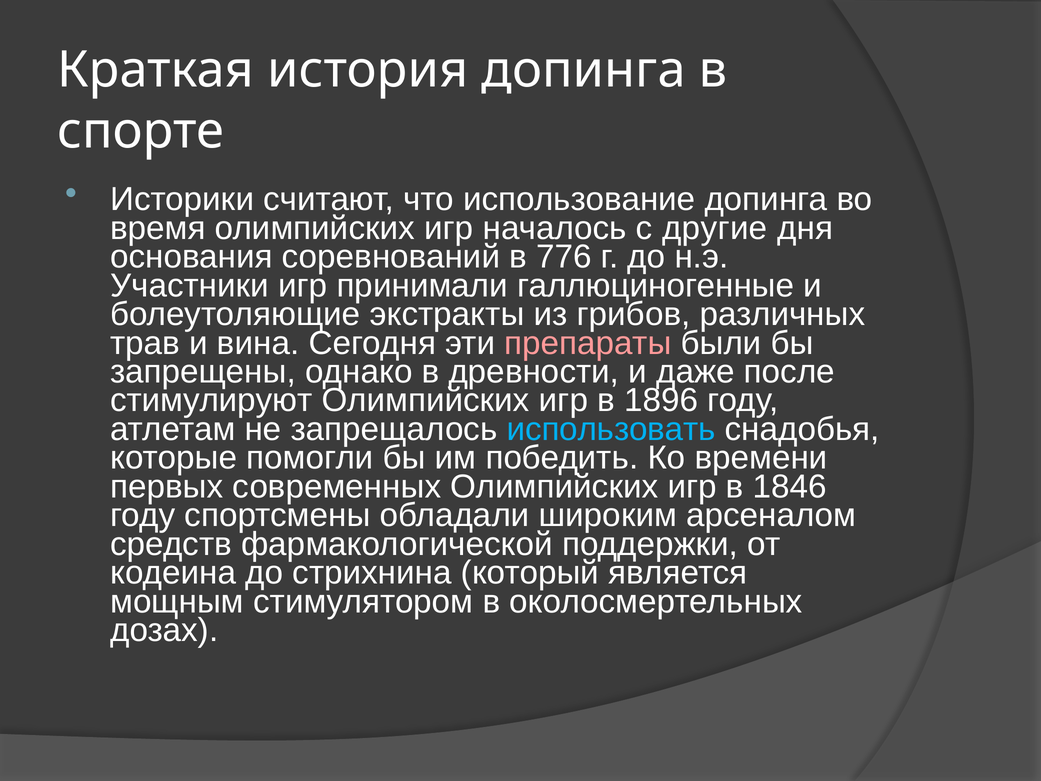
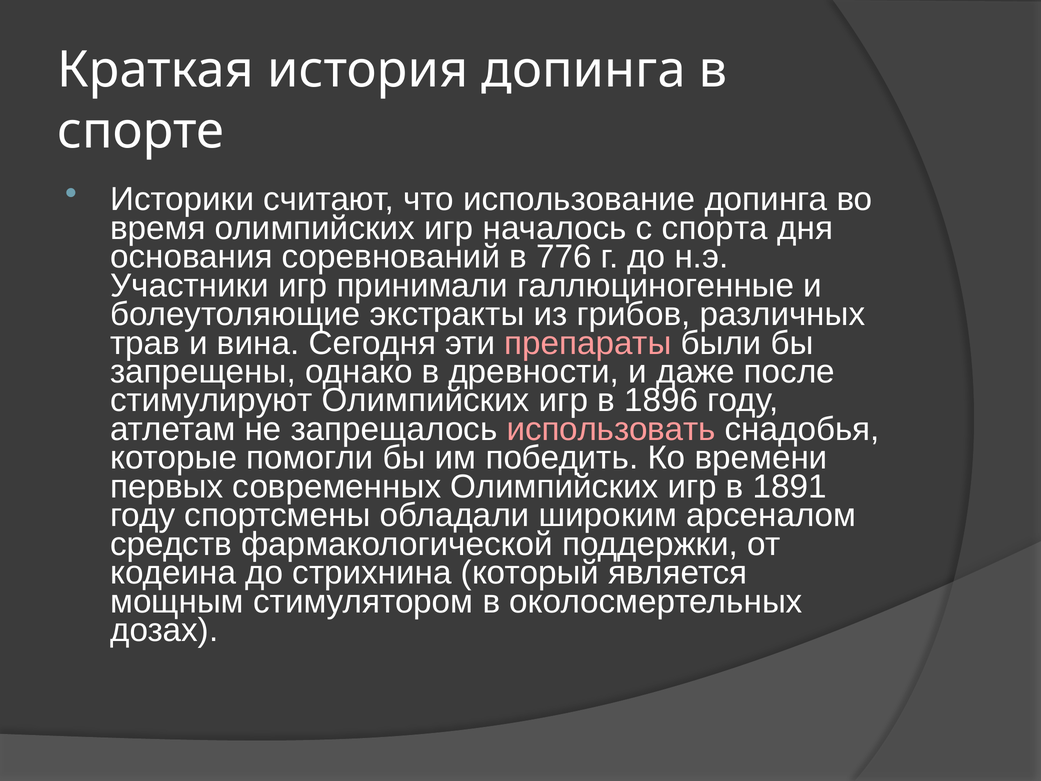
другие: другие -> спорта
использовать colour: light blue -> pink
1846: 1846 -> 1891
